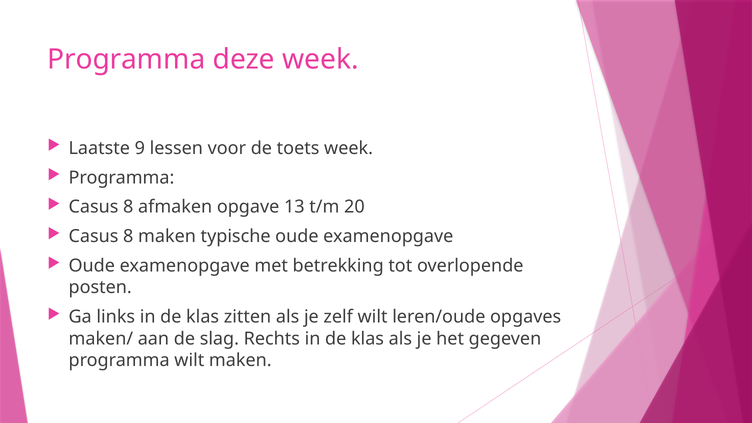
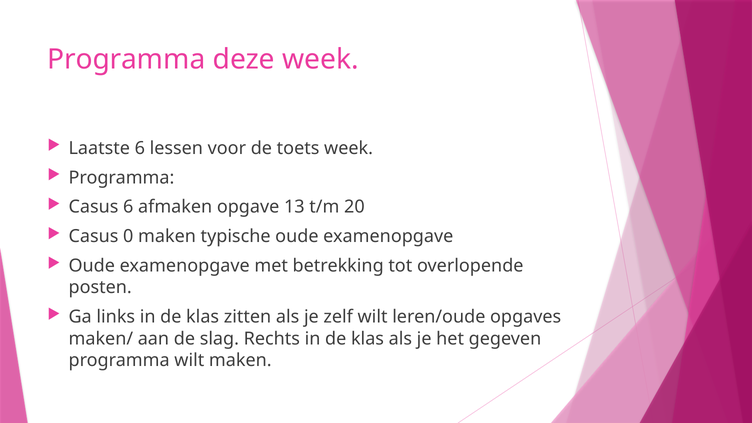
Laatste 9: 9 -> 6
8 at (128, 207): 8 -> 6
8 at (128, 236): 8 -> 0
